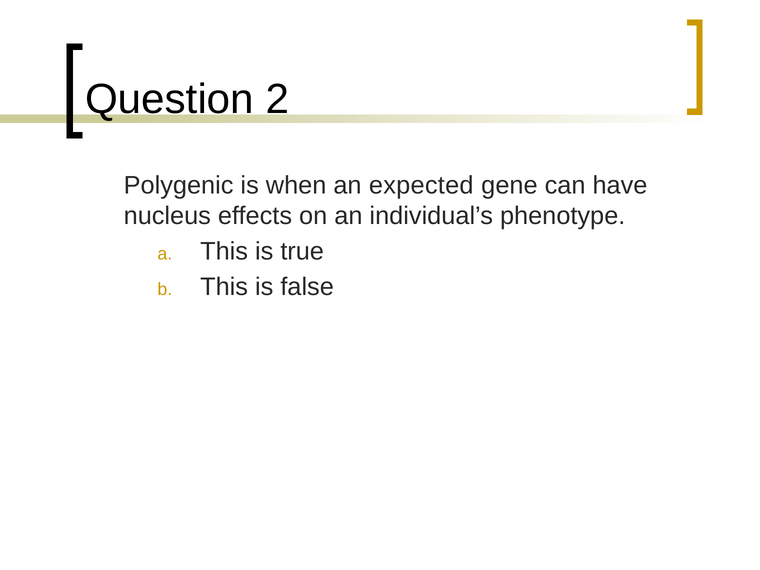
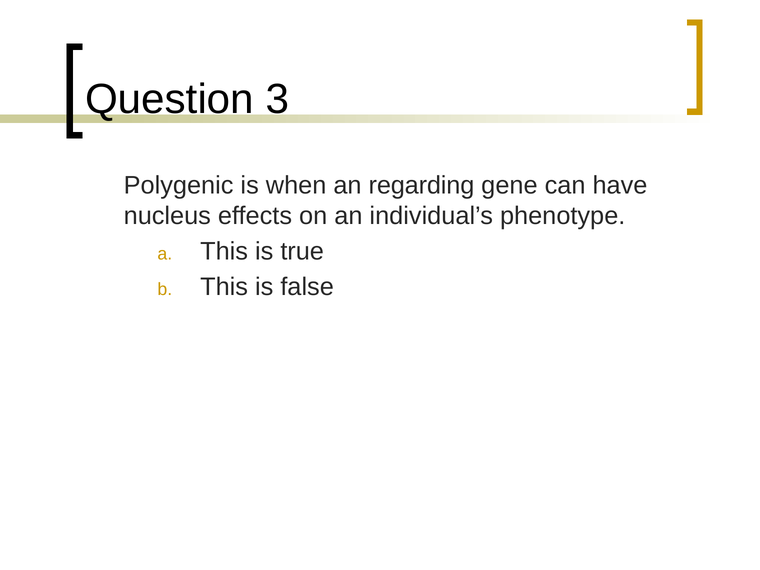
2: 2 -> 3
expected: expected -> regarding
